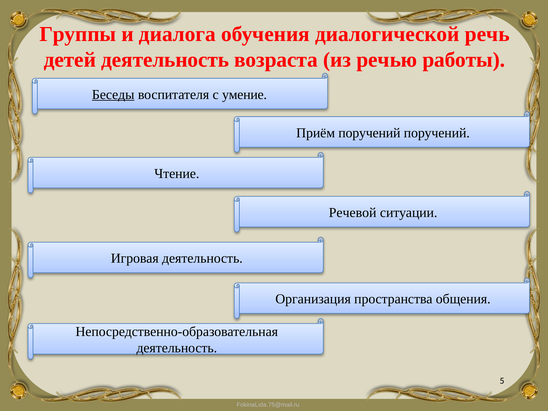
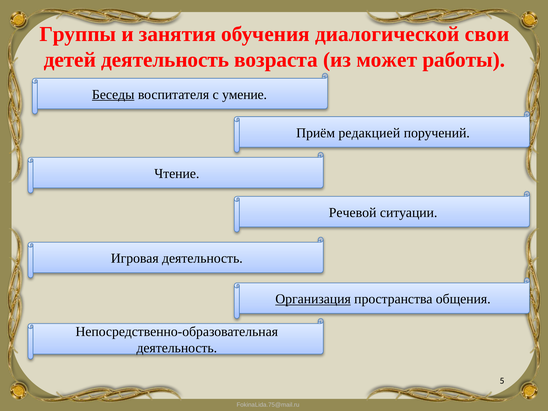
диалога: диалога -> занятия
речь: речь -> свои
речью: речью -> может
Приём поручений: поручений -> редакцией
Организация underline: none -> present
